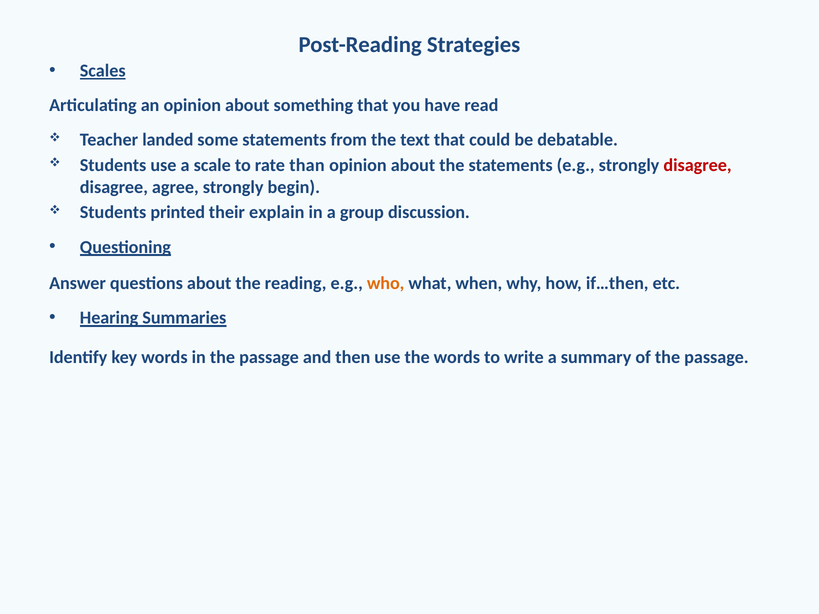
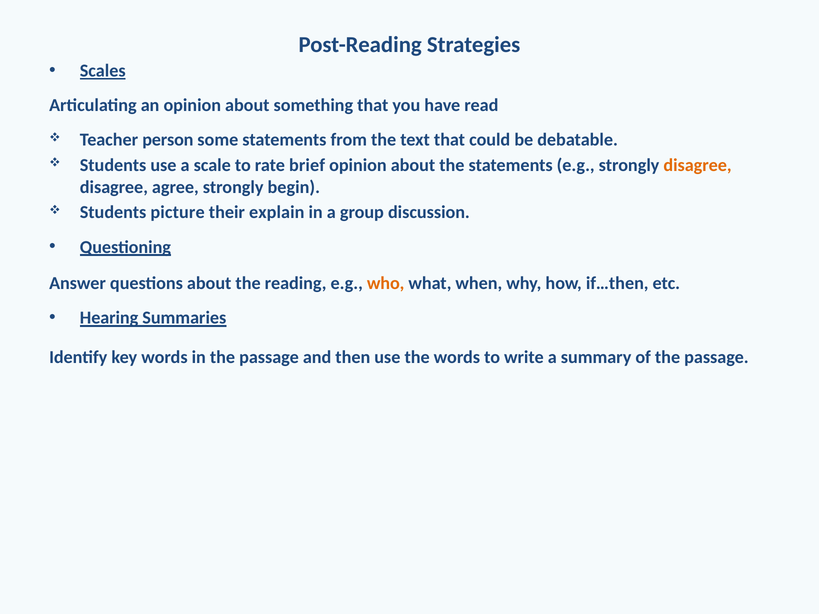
landed: landed -> person
than: than -> brief
disagree at (698, 165) colour: red -> orange
printed: printed -> picture
